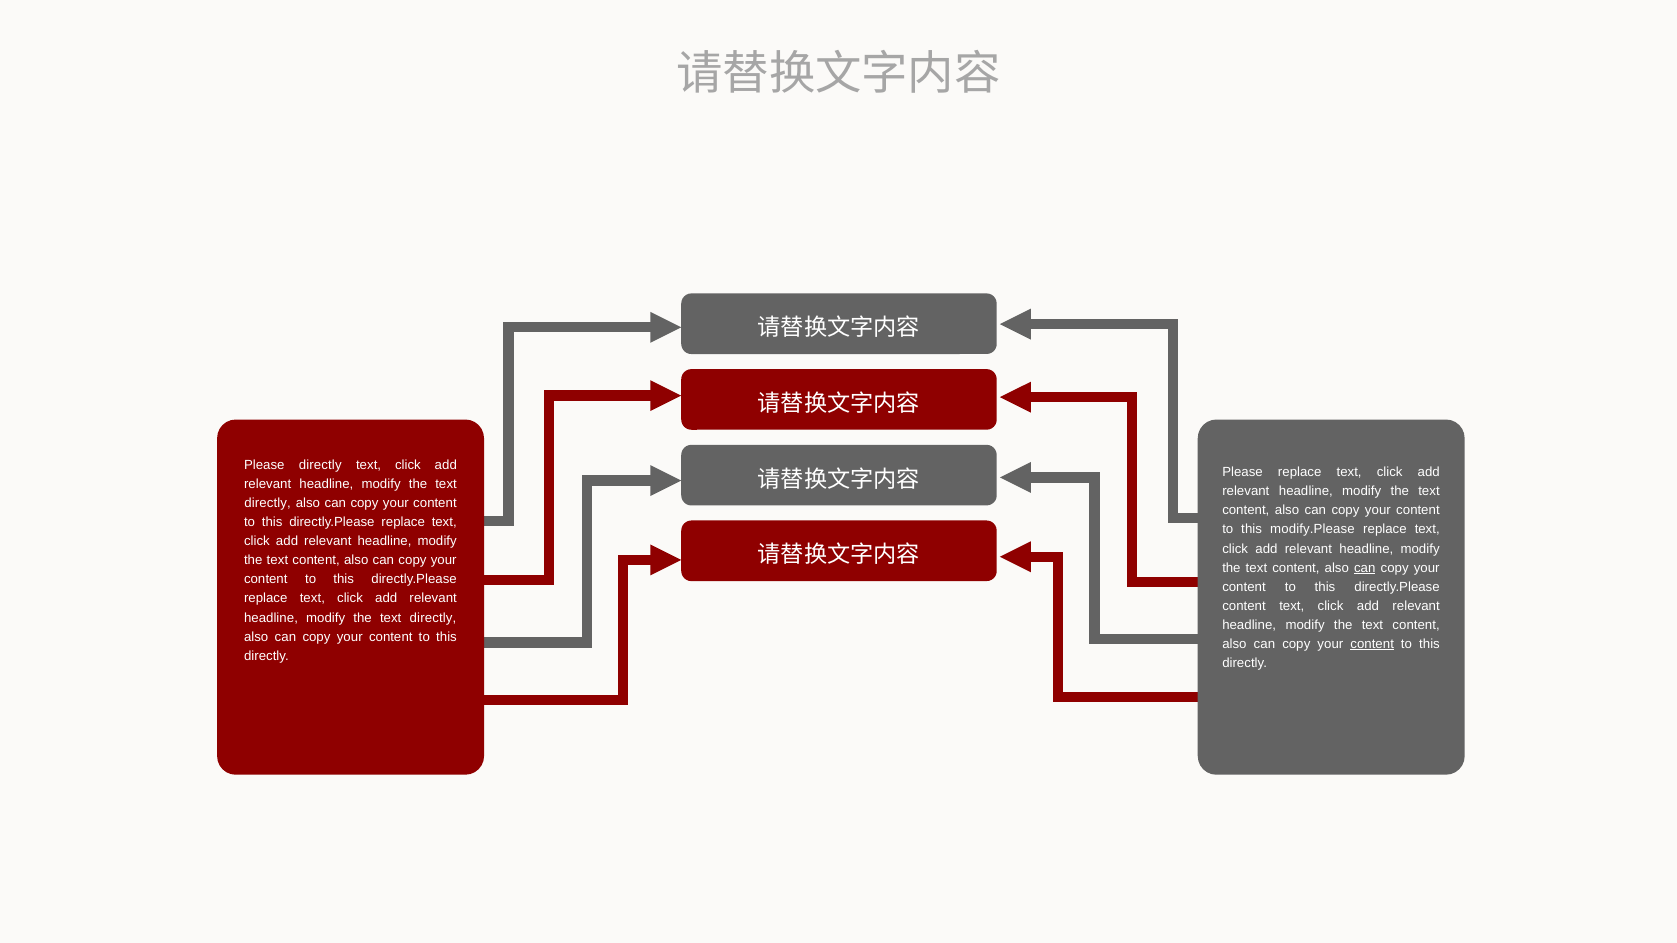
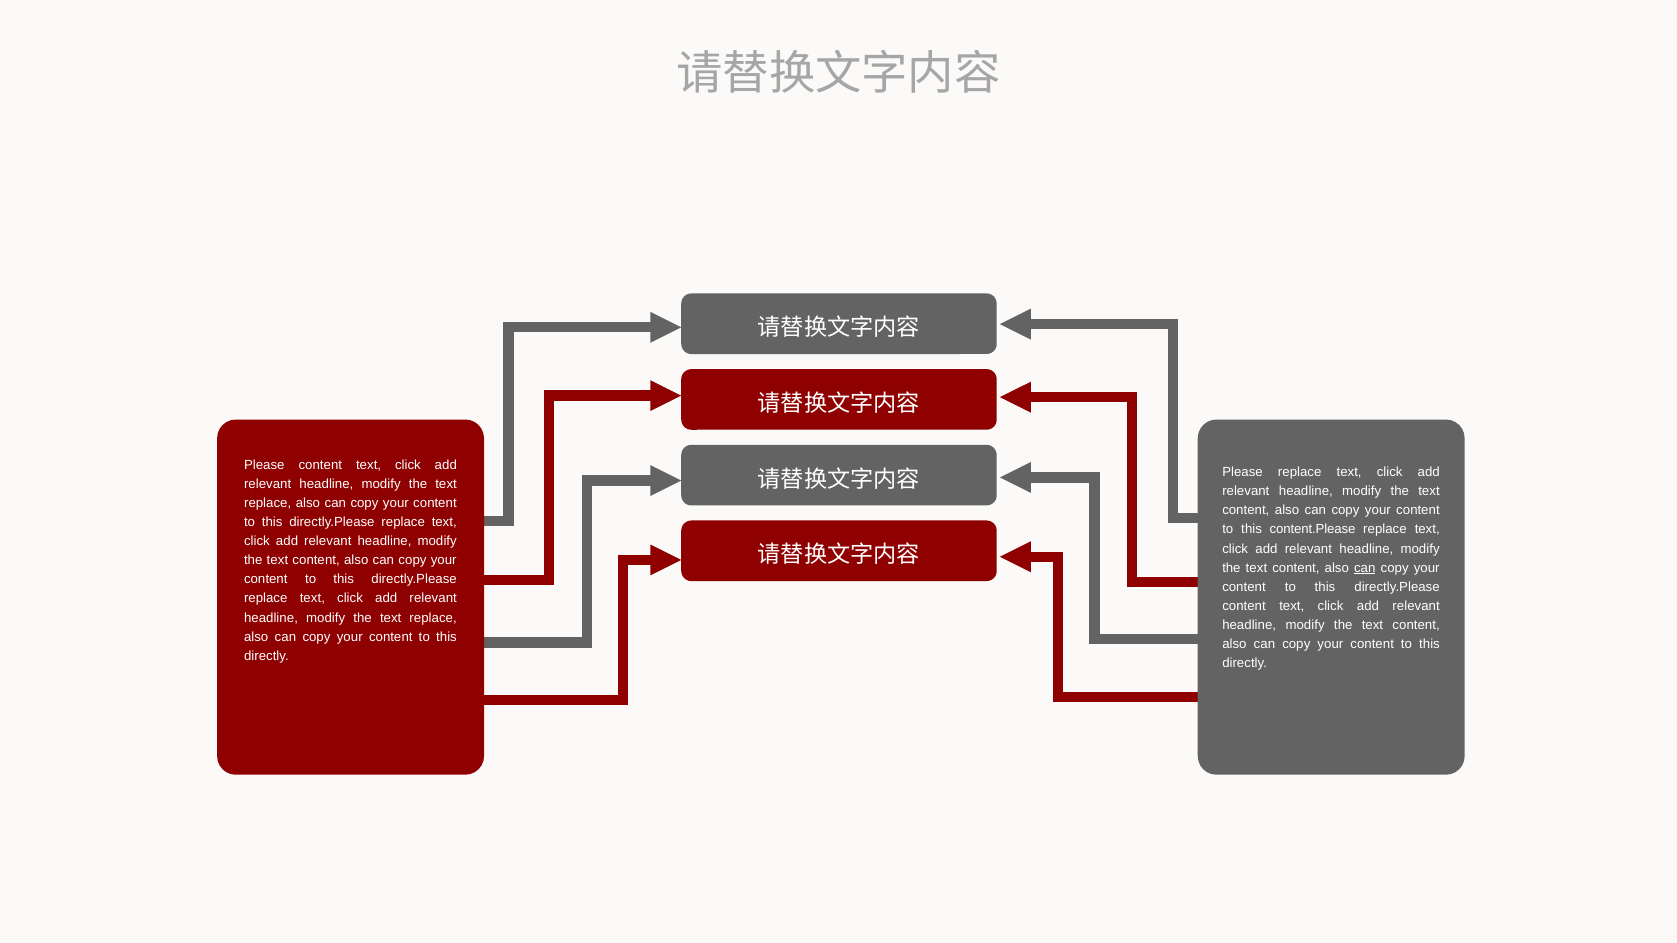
Please directly: directly -> content
directly at (268, 504): directly -> replace
modify.Please: modify.Please -> content.Please
directly at (433, 618): directly -> replace
content at (1372, 644) underline: present -> none
